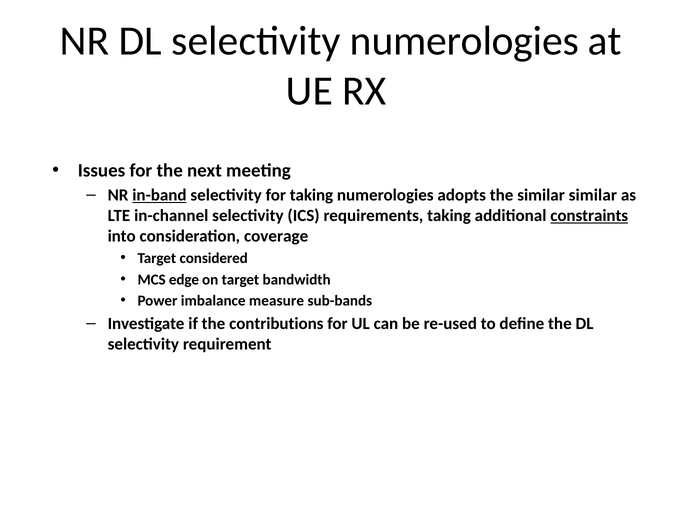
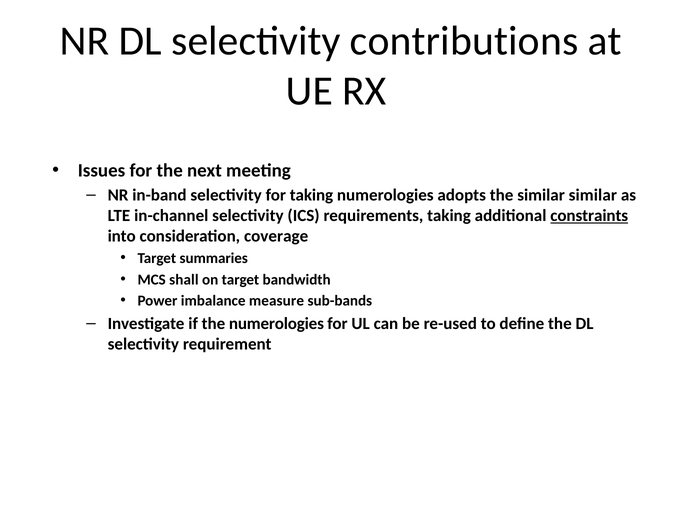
selectivity numerologies: numerologies -> contributions
in-band underline: present -> none
considered: considered -> summaries
edge: edge -> shall
the contributions: contributions -> numerologies
